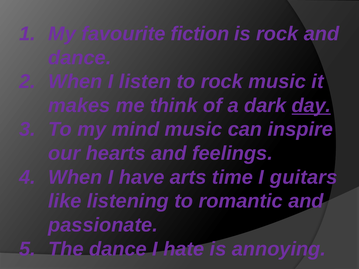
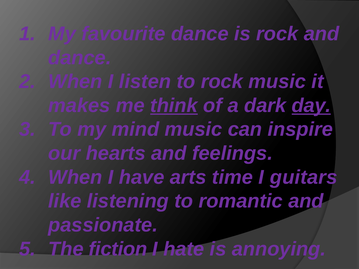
favourite fiction: fiction -> dance
think underline: none -> present
The dance: dance -> fiction
